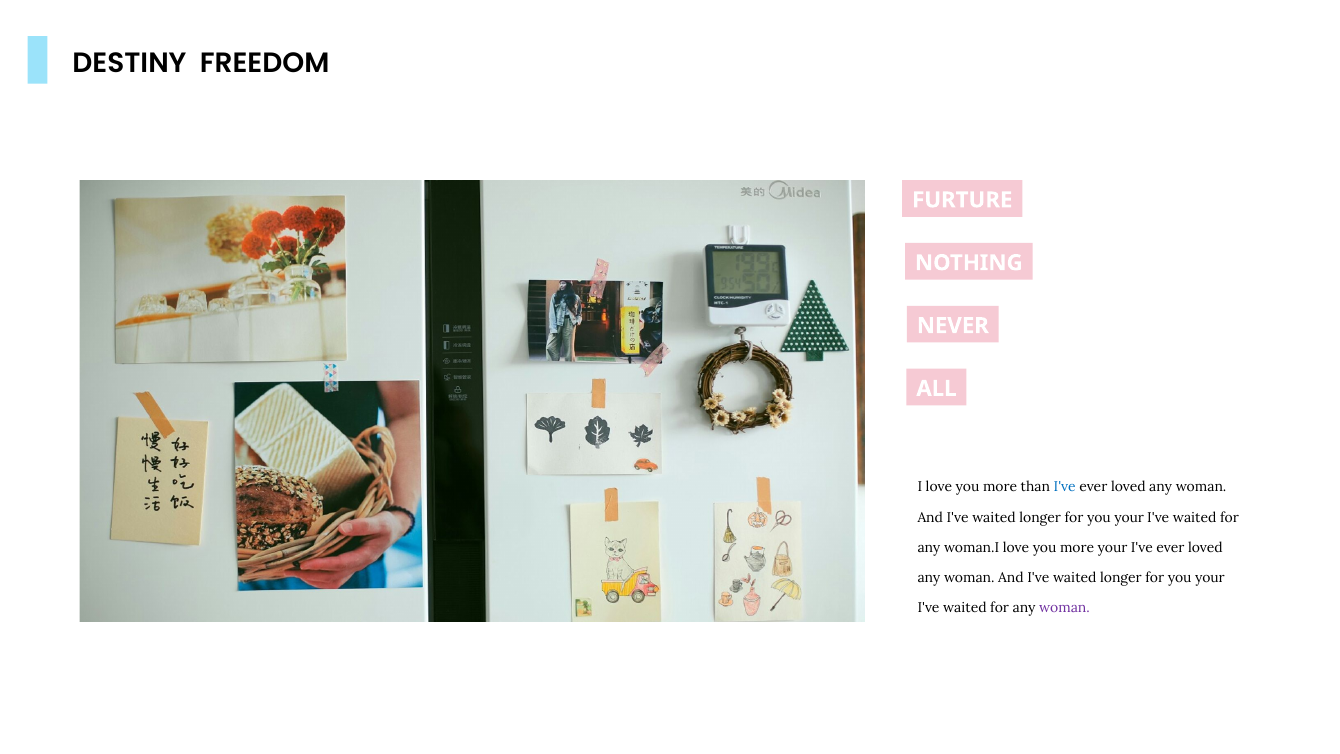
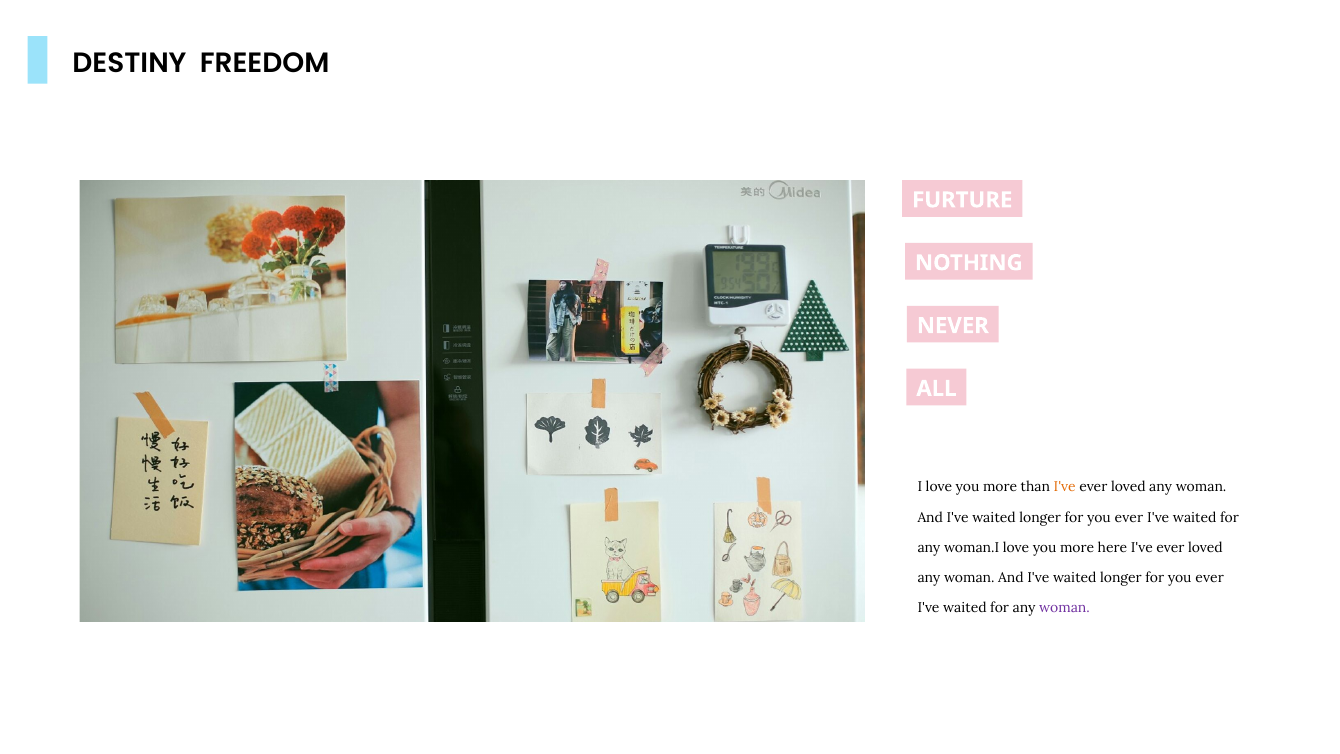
I've at (1065, 487) colour: blue -> orange
your at (1129, 517): your -> ever
more your: your -> here
your at (1210, 578): your -> ever
